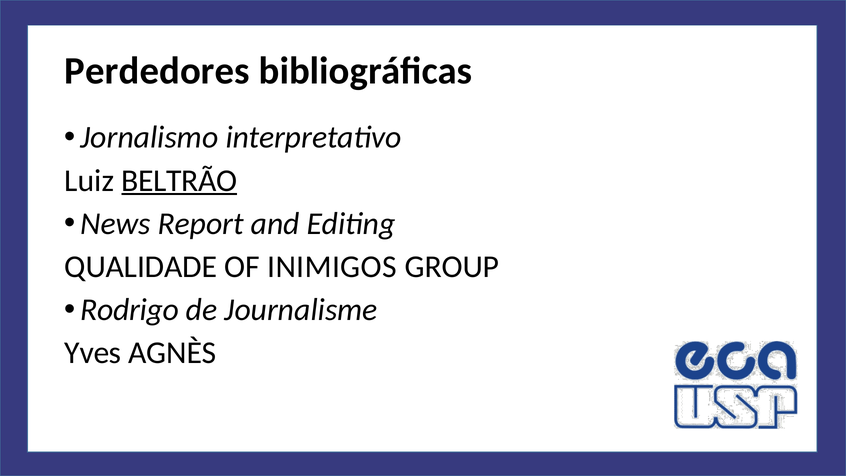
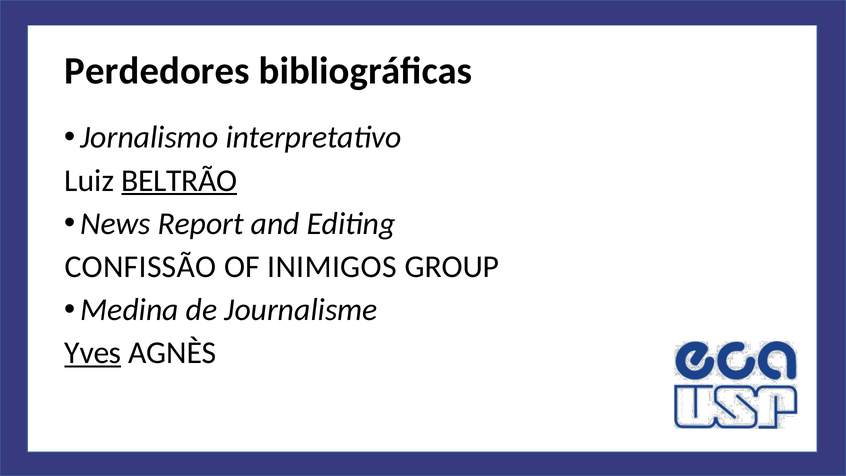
QUALIDADE: QUALIDADE -> CONFISSÃO
Rodrigo: Rodrigo -> Medina
Yves underline: none -> present
